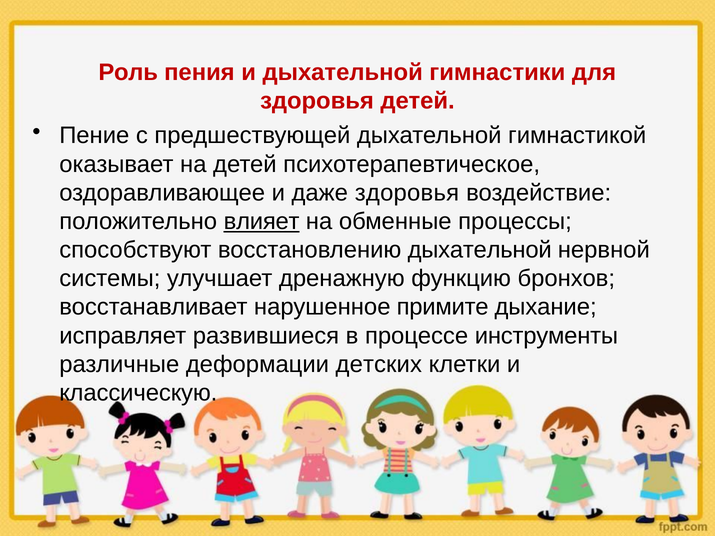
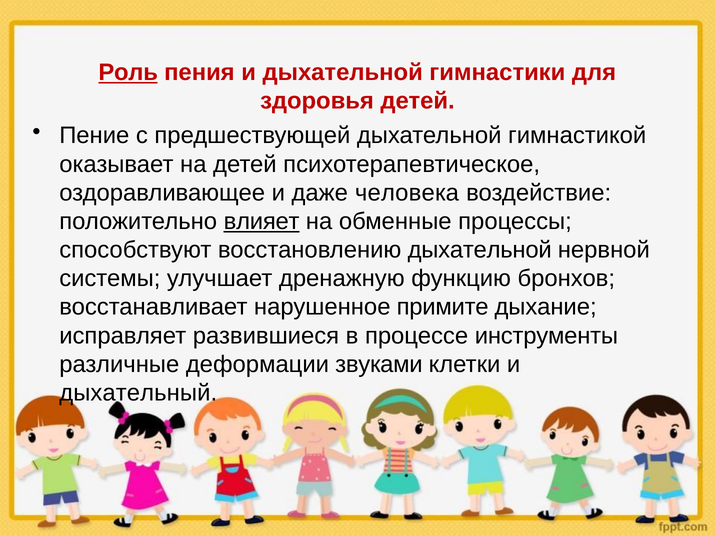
Роль underline: none -> present
даже здоровья: здоровья -> человека
детских: детских -> звуками
классическую: классическую -> дыхательный
